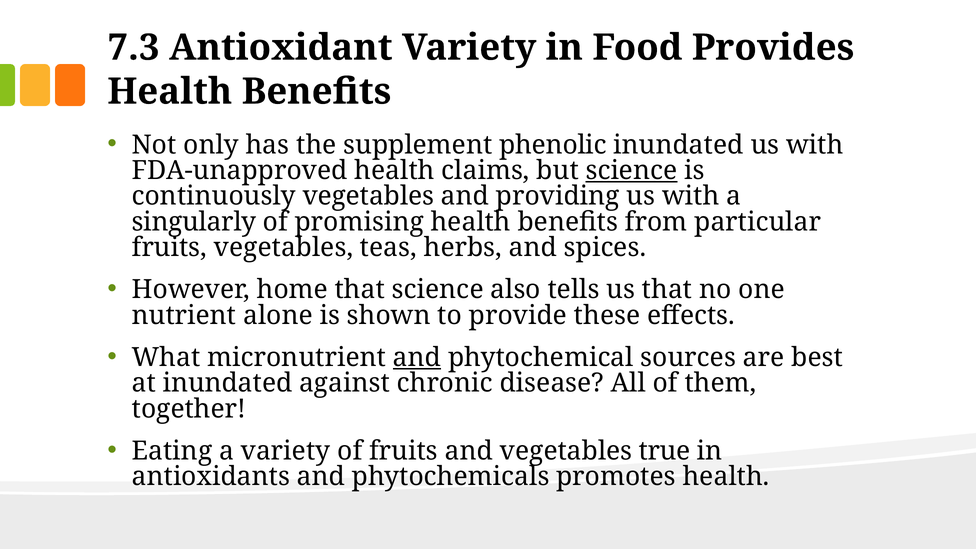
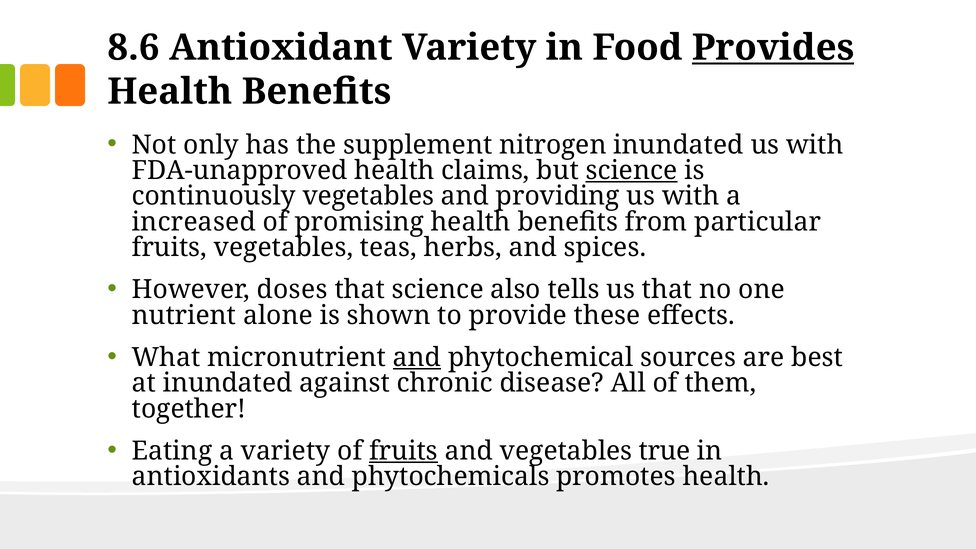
7.3: 7.3 -> 8.6
Provides underline: none -> present
phenolic: phenolic -> nitrogen
singularly: singularly -> increased
home: home -> doses
fruits at (403, 451) underline: none -> present
